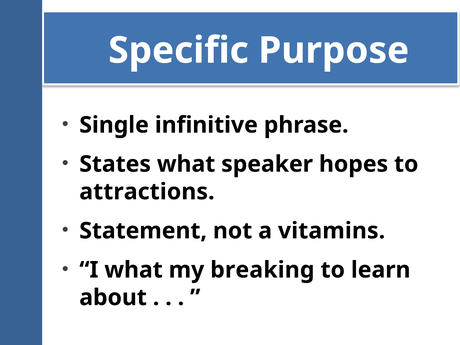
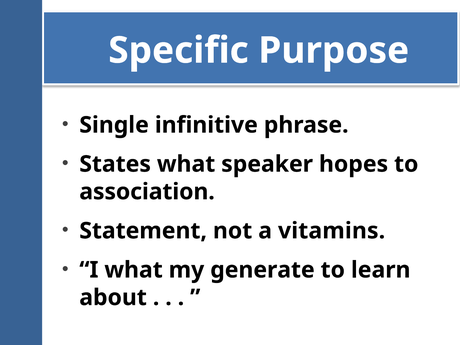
attractions: attractions -> association
breaking: breaking -> generate
